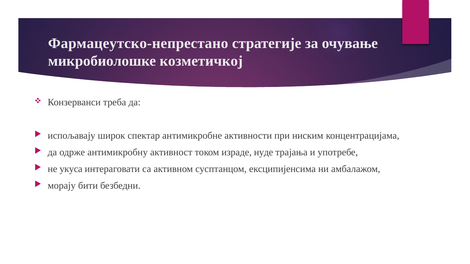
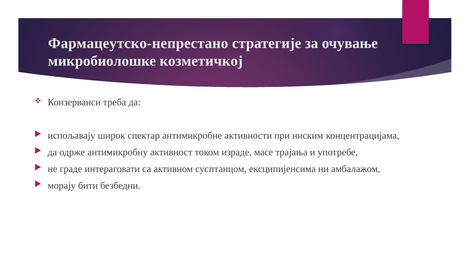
нуде: нуде -> масе
укуса: укуса -> граде
